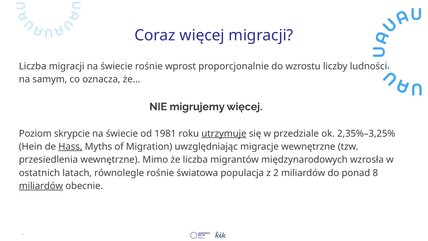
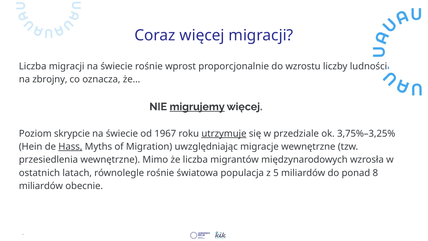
samym: samym -> zbrojny
migrujemy underline: none -> present
1981: 1981 -> 1967
2,35%–3,25%: 2,35%–3,25% -> 3,75%–3,25%
2: 2 -> 5
miliardów at (41, 186) underline: present -> none
